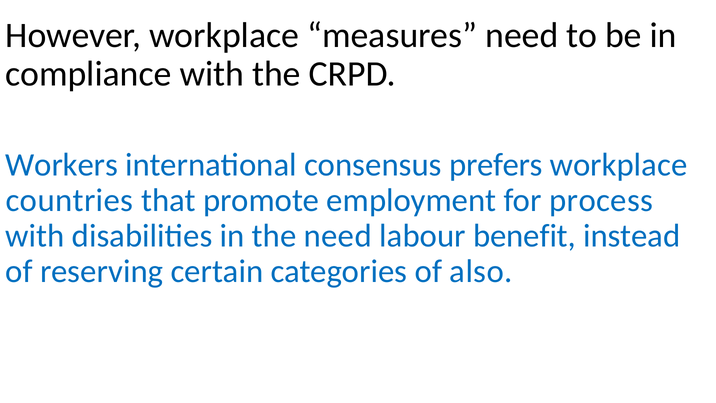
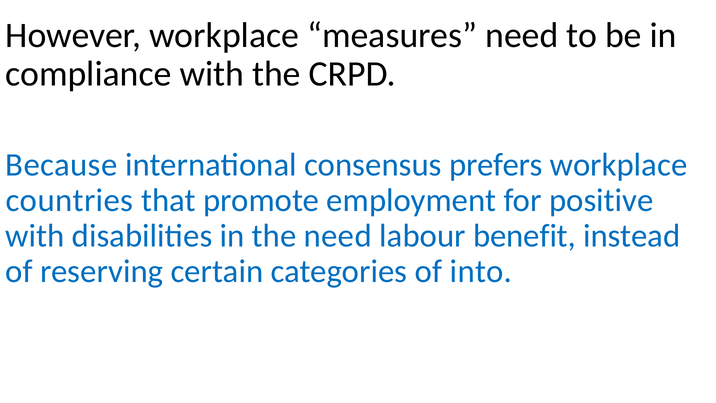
Workers: Workers -> Because
process: process -> positive
also: also -> into
